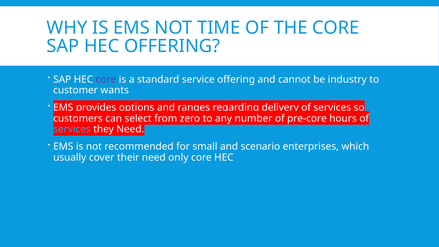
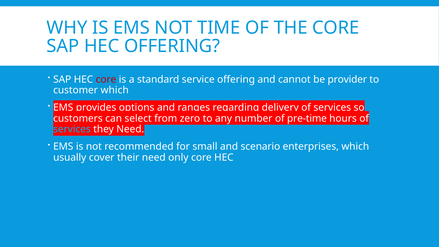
core at (106, 79) colour: purple -> red
industry: industry -> provider
customer wants: wants -> which
pre-core: pre-core -> pre-time
